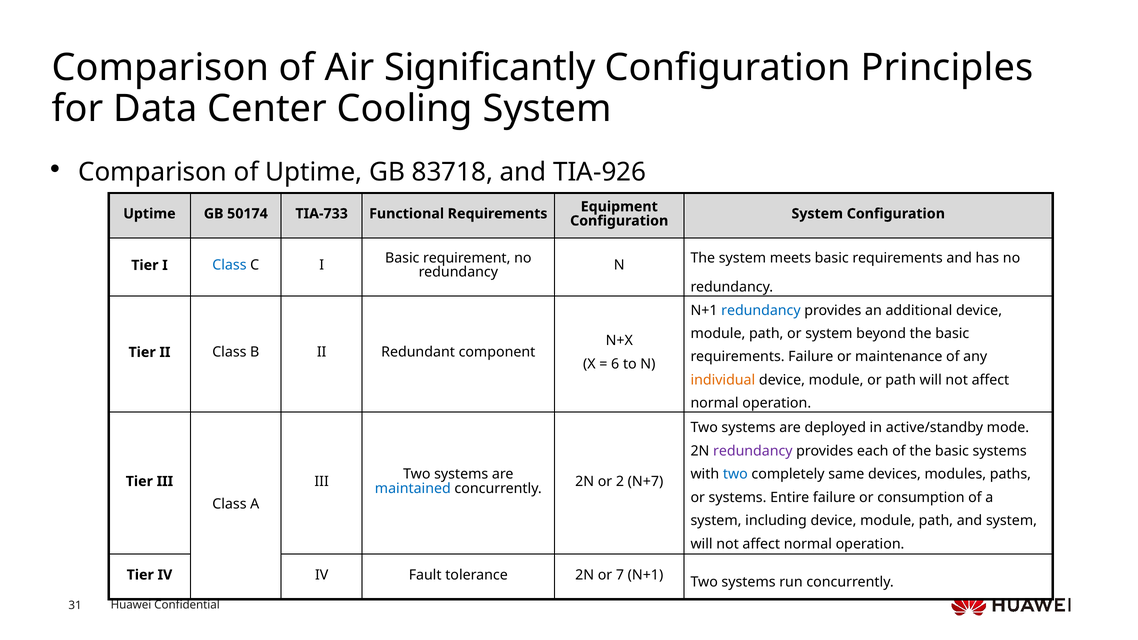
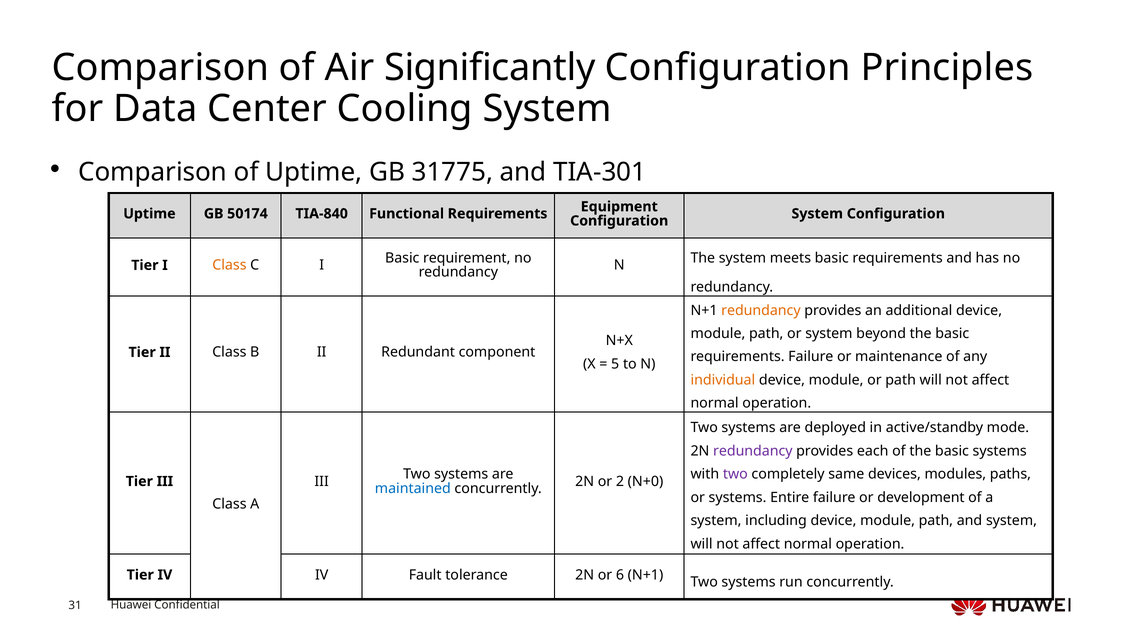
83718: 83718 -> 31775
TIA-926: TIA-926 -> TIA-301
TIA-733: TIA-733 -> TIA-840
Class at (229, 265) colour: blue -> orange
redundancy at (761, 310) colour: blue -> orange
6: 6 -> 5
two at (735, 474) colour: blue -> purple
N+7: N+7 -> N+0
consumption: consumption -> development
7: 7 -> 6
